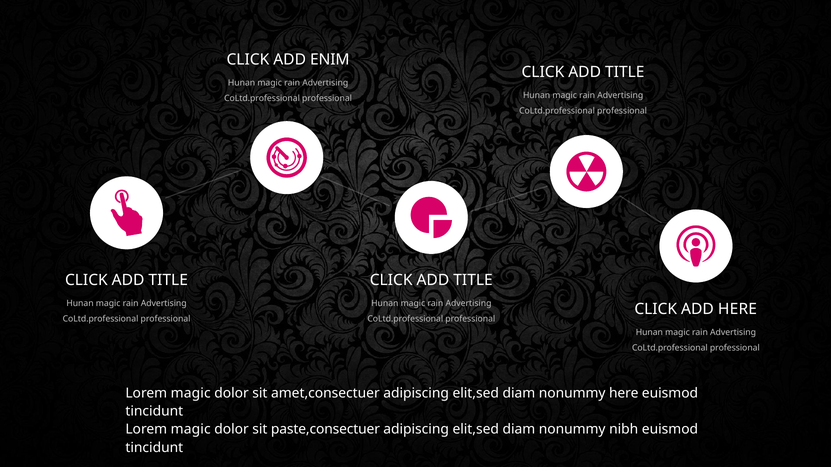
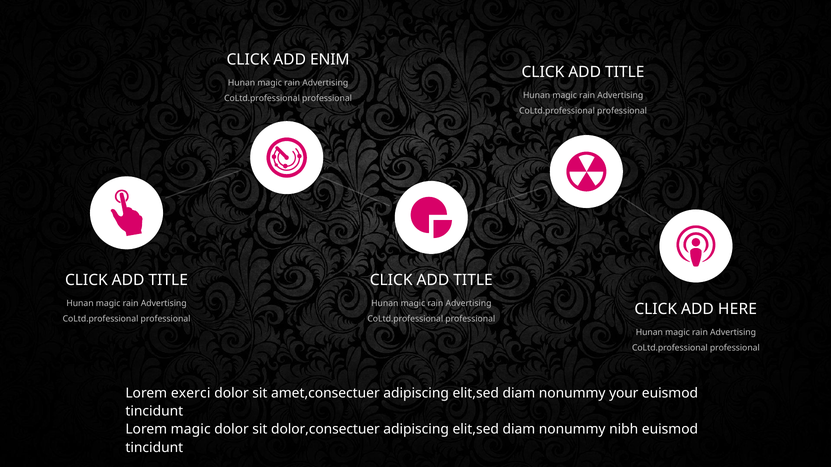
magic at (191, 393): magic -> exerci
nonummy here: here -> your
paste,consectuer: paste,consectuer -> dolor,consectuer
